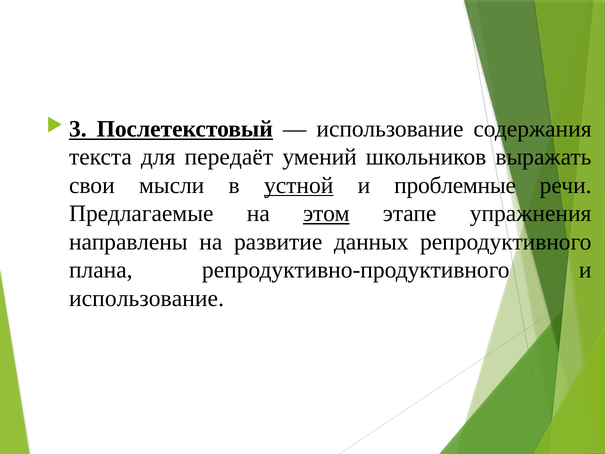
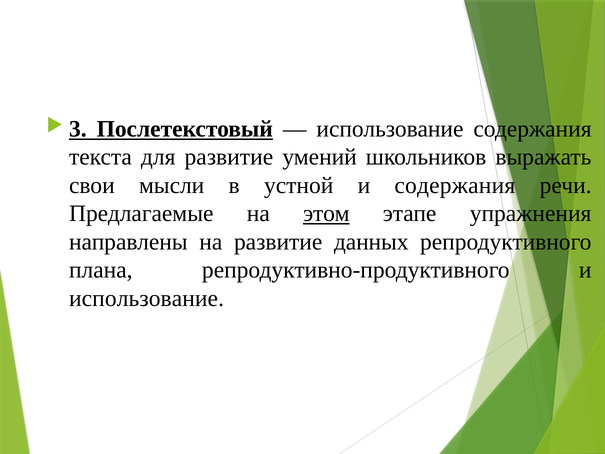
для передаёт: передаёт -> развитие
устной underline: present -> none
и проблемные: проблемные -> содержания
